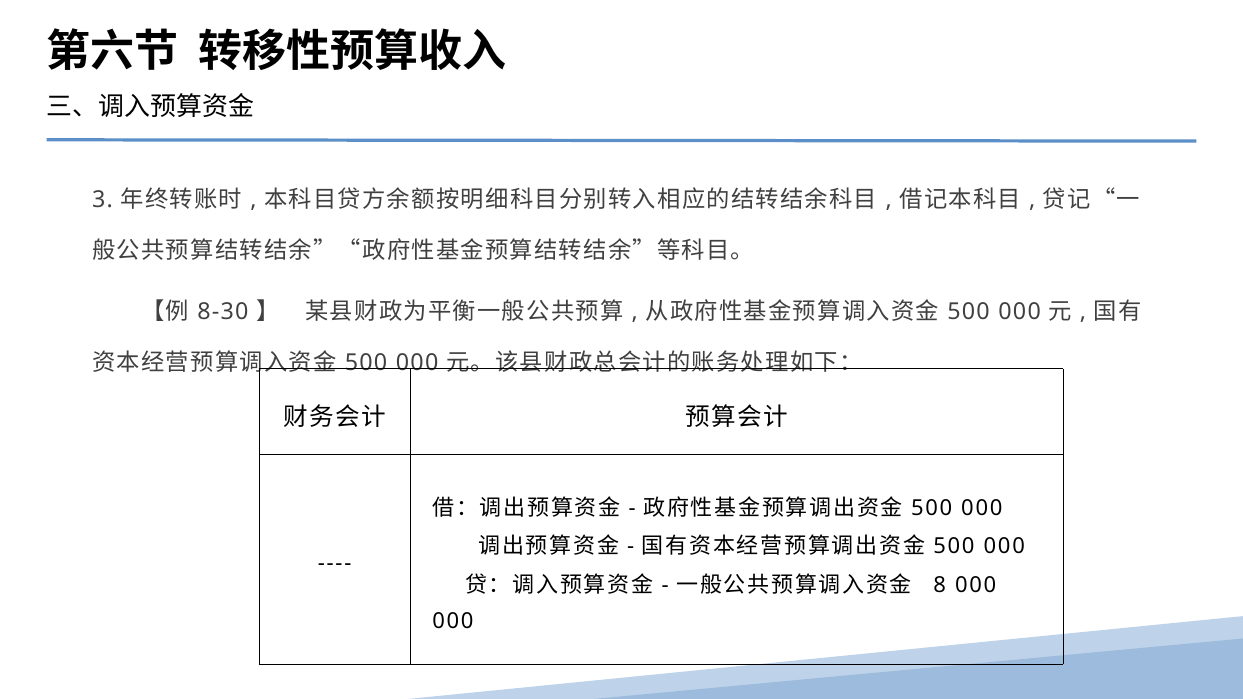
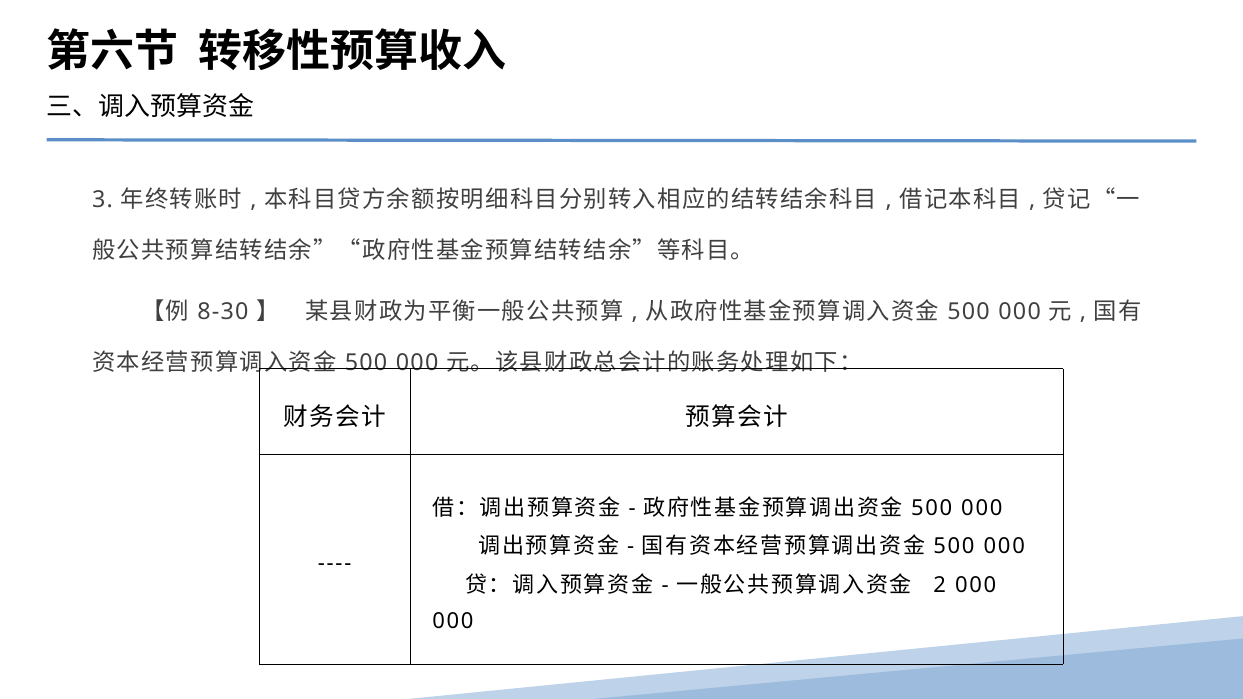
8: 8 -> 2
